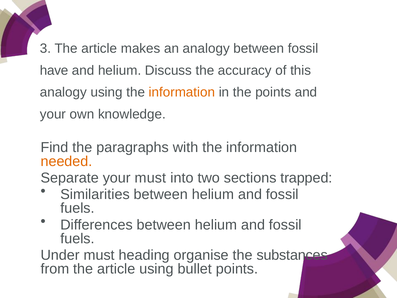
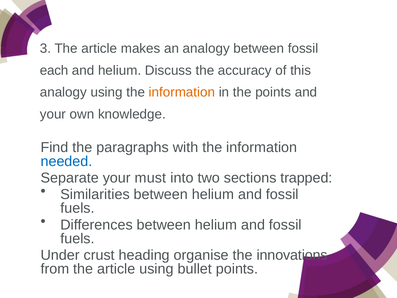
have: have -> each
needed colour: orange -> blue
Under must: must -> crust
substances: substances -> innovations
